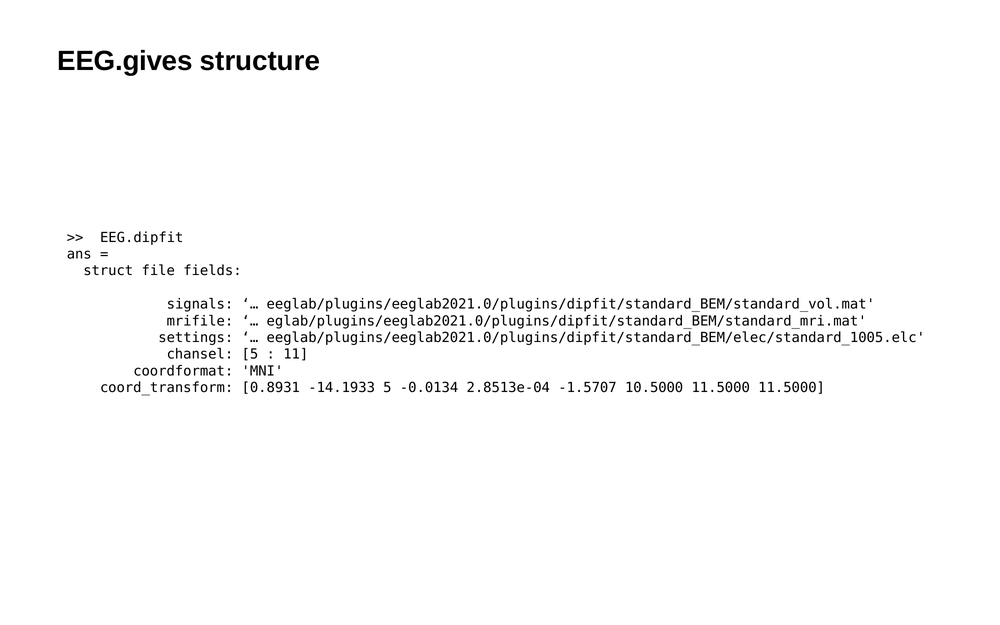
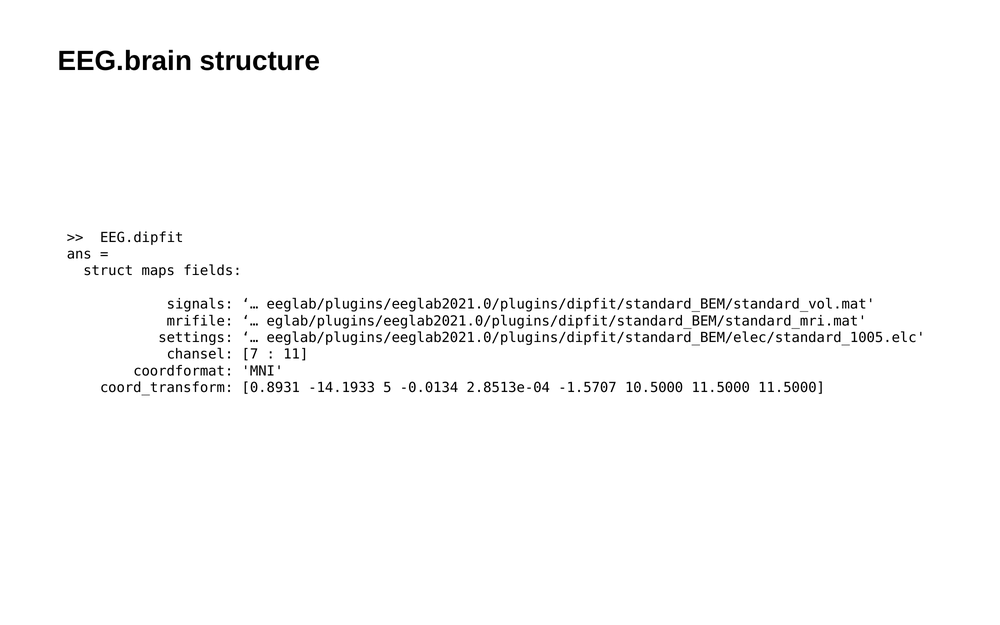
EEG.gives: EEG.gives -> EEG.brain
file: file -> maps
chansel 5: 5 -> 7
